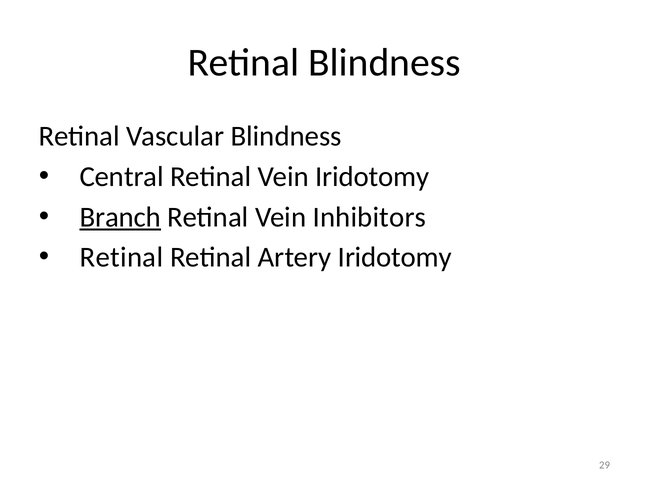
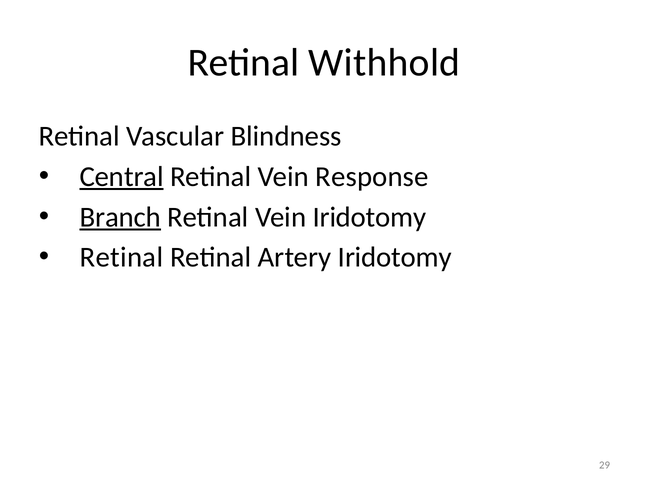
Retinal Blindness: Blindness -> Withhold
Central underline: none -> present
Vein Iridotomy: Iridotomy -> Response
Vein Inhibitors: Inhibitors -> Iridotomy
